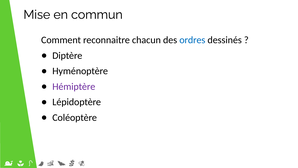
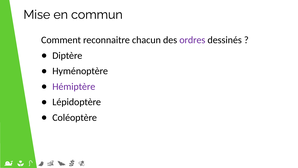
ordres colour: blue -> purple
